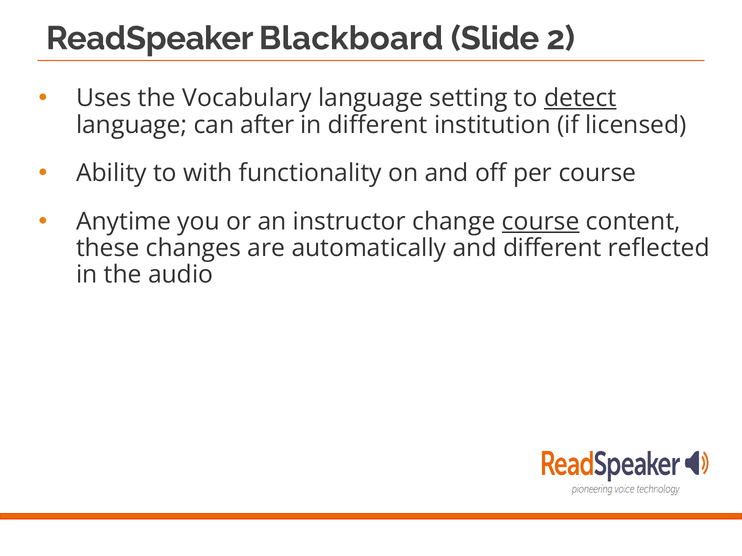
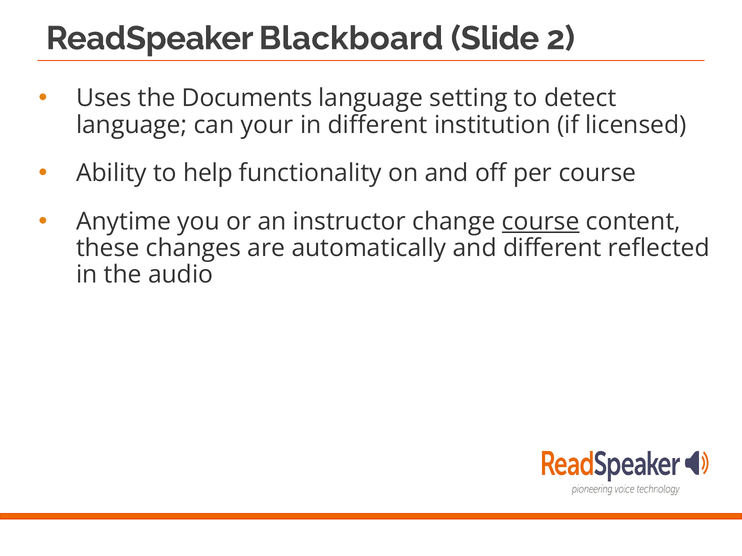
Vocabulary: Vocabulary -> Documents
detect underline: present -> none
after: after -> your
with: with -> help
